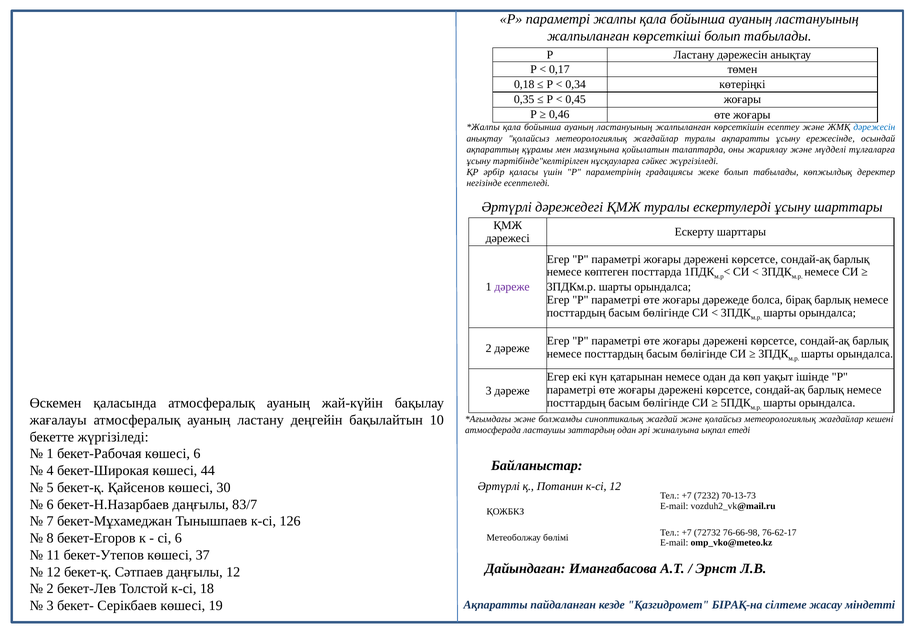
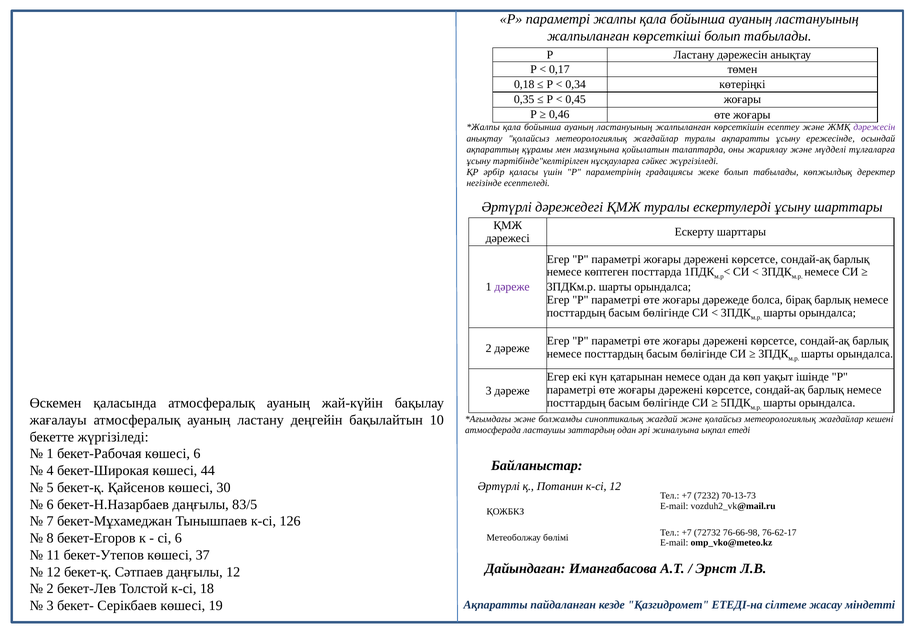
дәрежесін at (874, 127) colour: blue -> purple
83/7: 83/7 -> 83/5
БІРАҚ-на: БІРАҚ-на -> ЕТЕДІ-на
